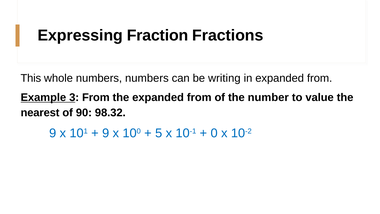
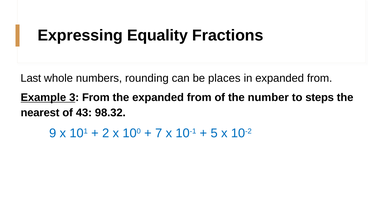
Fraction: Fraction -> Equality
This: This -> Last
numbers numbers: numbers -> rounding
writing: writing -> places
value: value -> steps
90: 90 -> 43
9 at (106, 133): 9 -> 2
5: 5 -> 7
0: 0 -> 5
